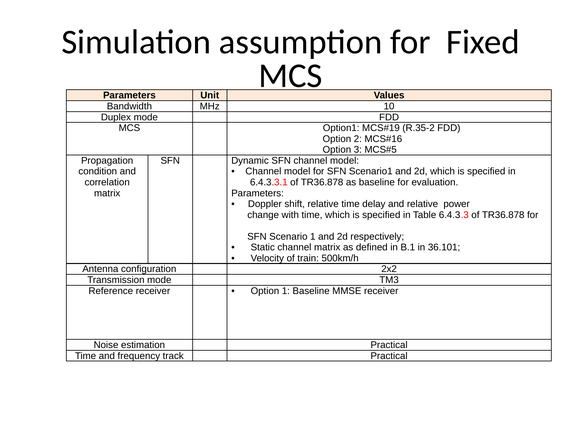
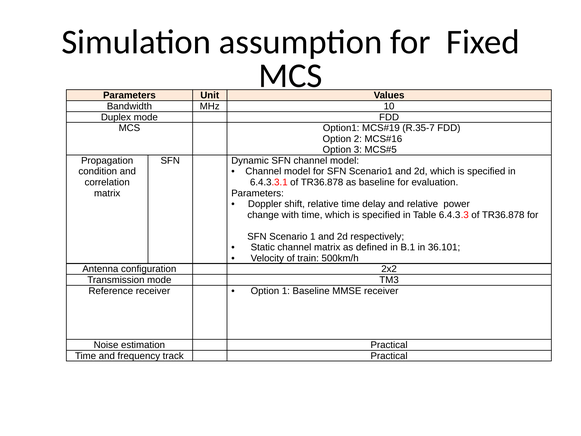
R.35-2: R.35-2 -> R.35-7
